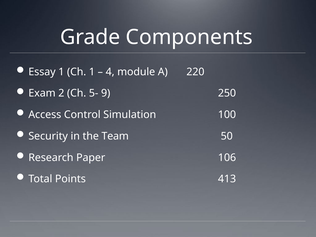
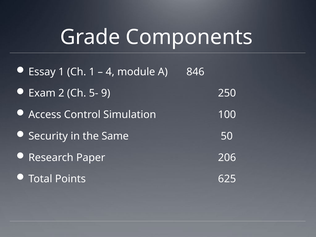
220: 220 -> 846
Team: Team -> Same
106: 106 -> 206
413: 413 -> 625
